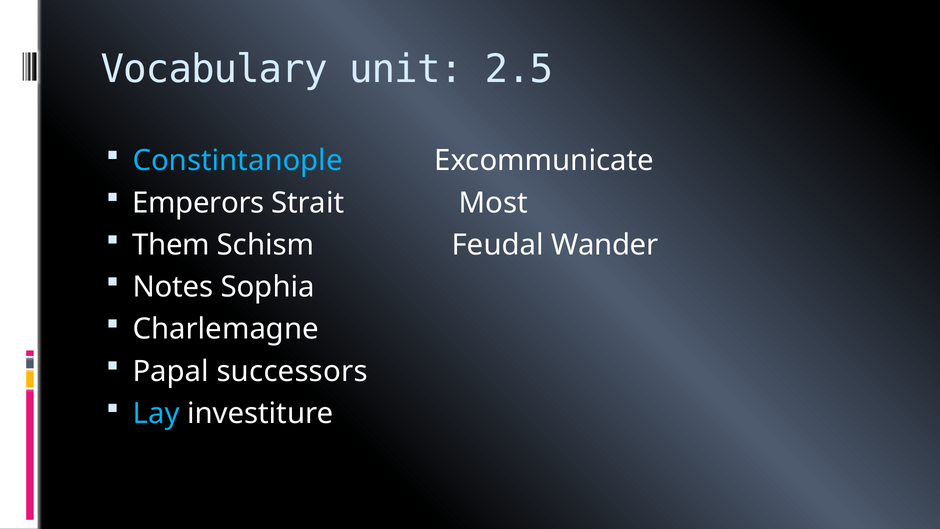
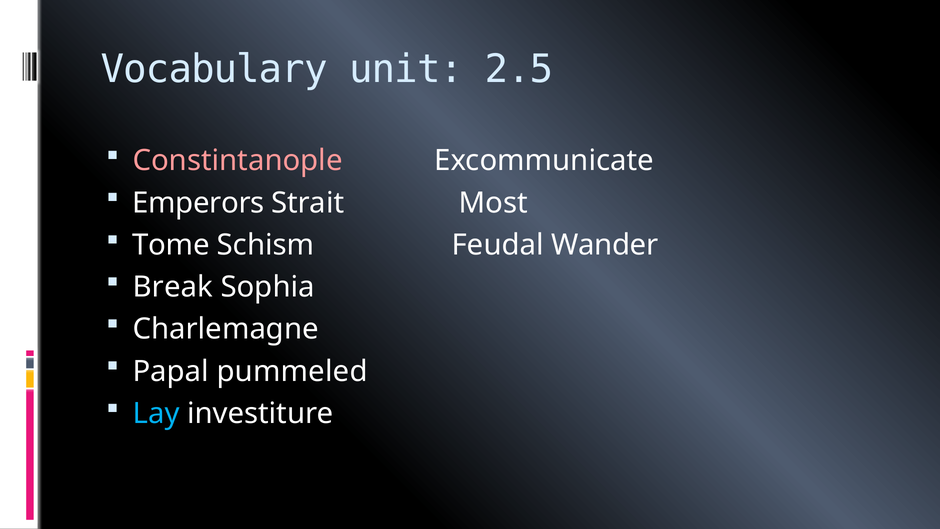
Constintanople colour: light blue -> pink
Them: Them -> Tome
Notes: Notes -> Break
successors: successors -> pummeled
